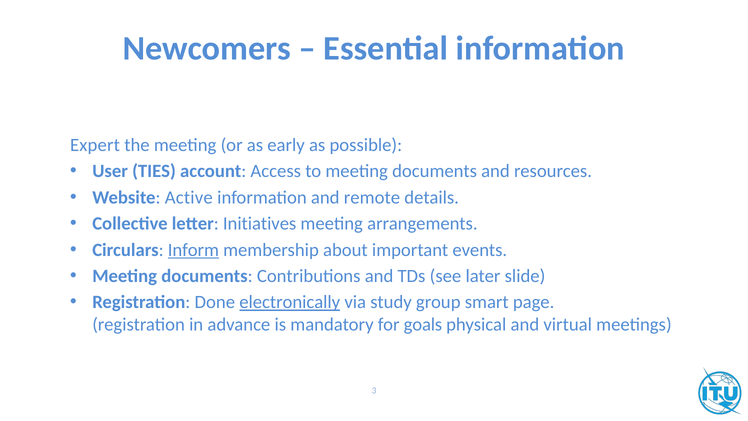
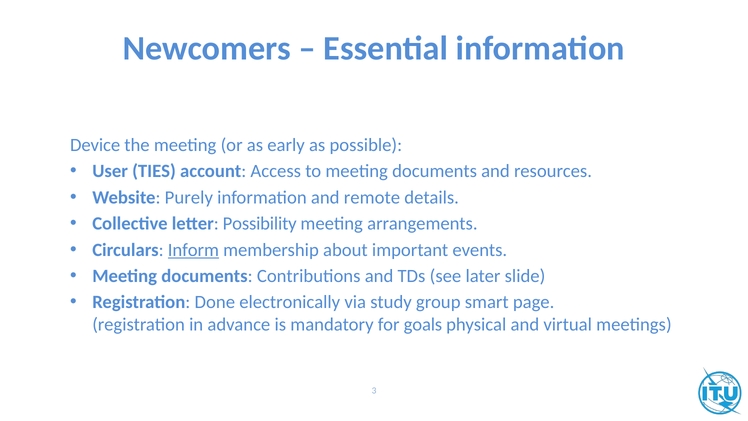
Expert: Expert -> Device
Active: Active -> Purely
Initiatives: Initiatives -> Possibility
electronically underline: present -> none
